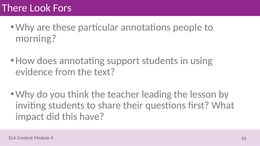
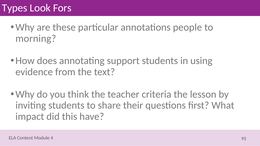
There: There -> Types
leading: leading -> criteria
